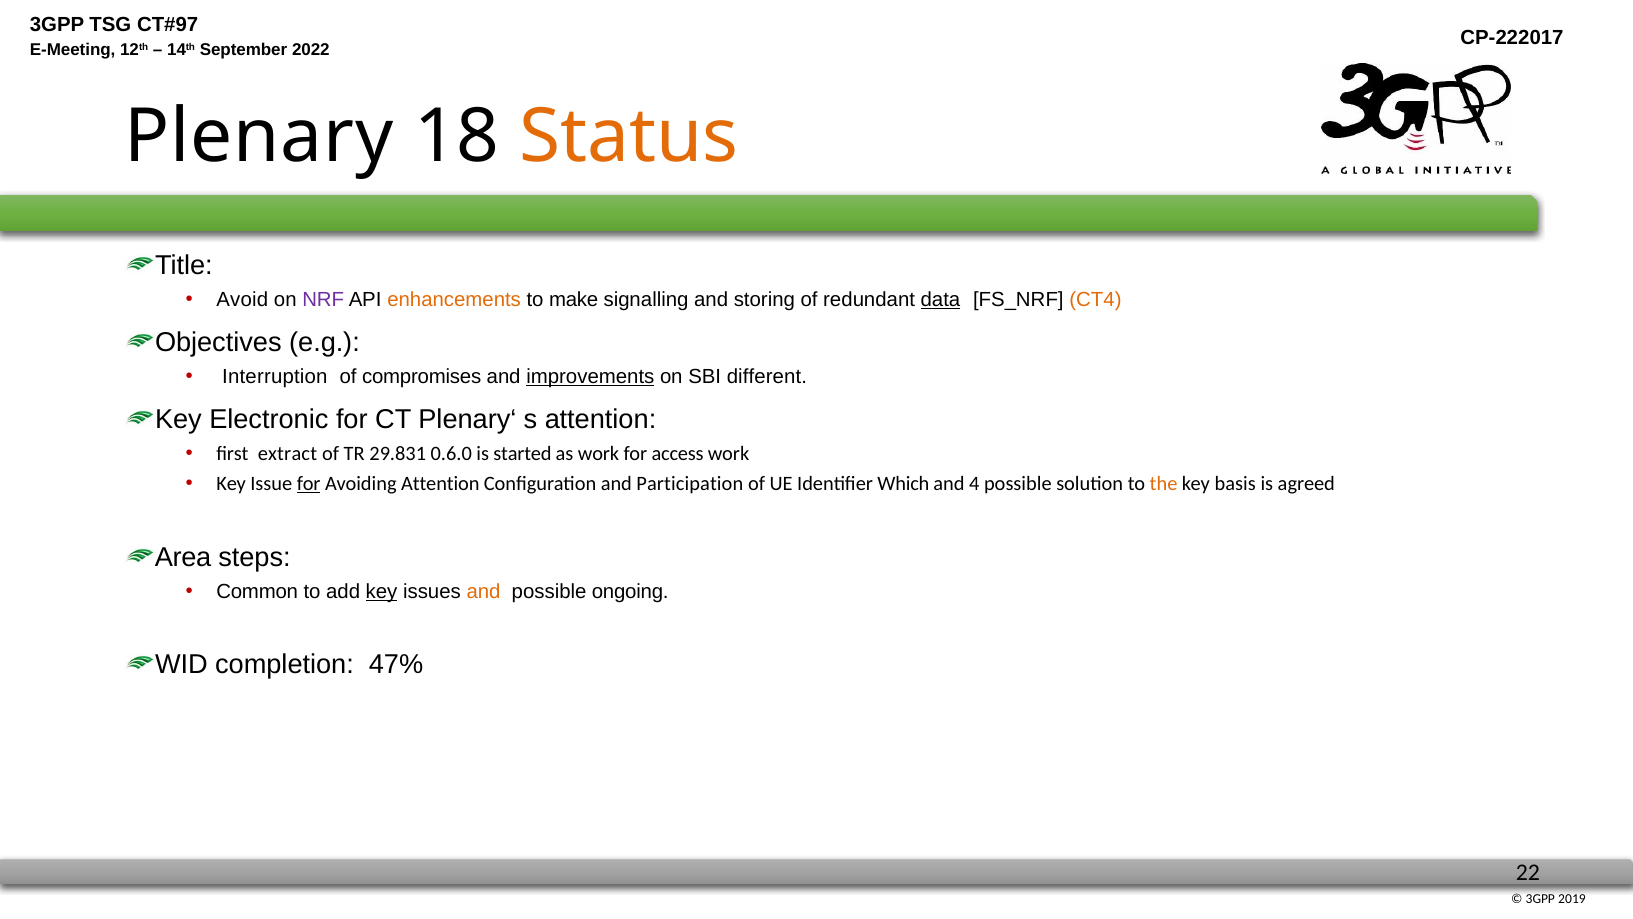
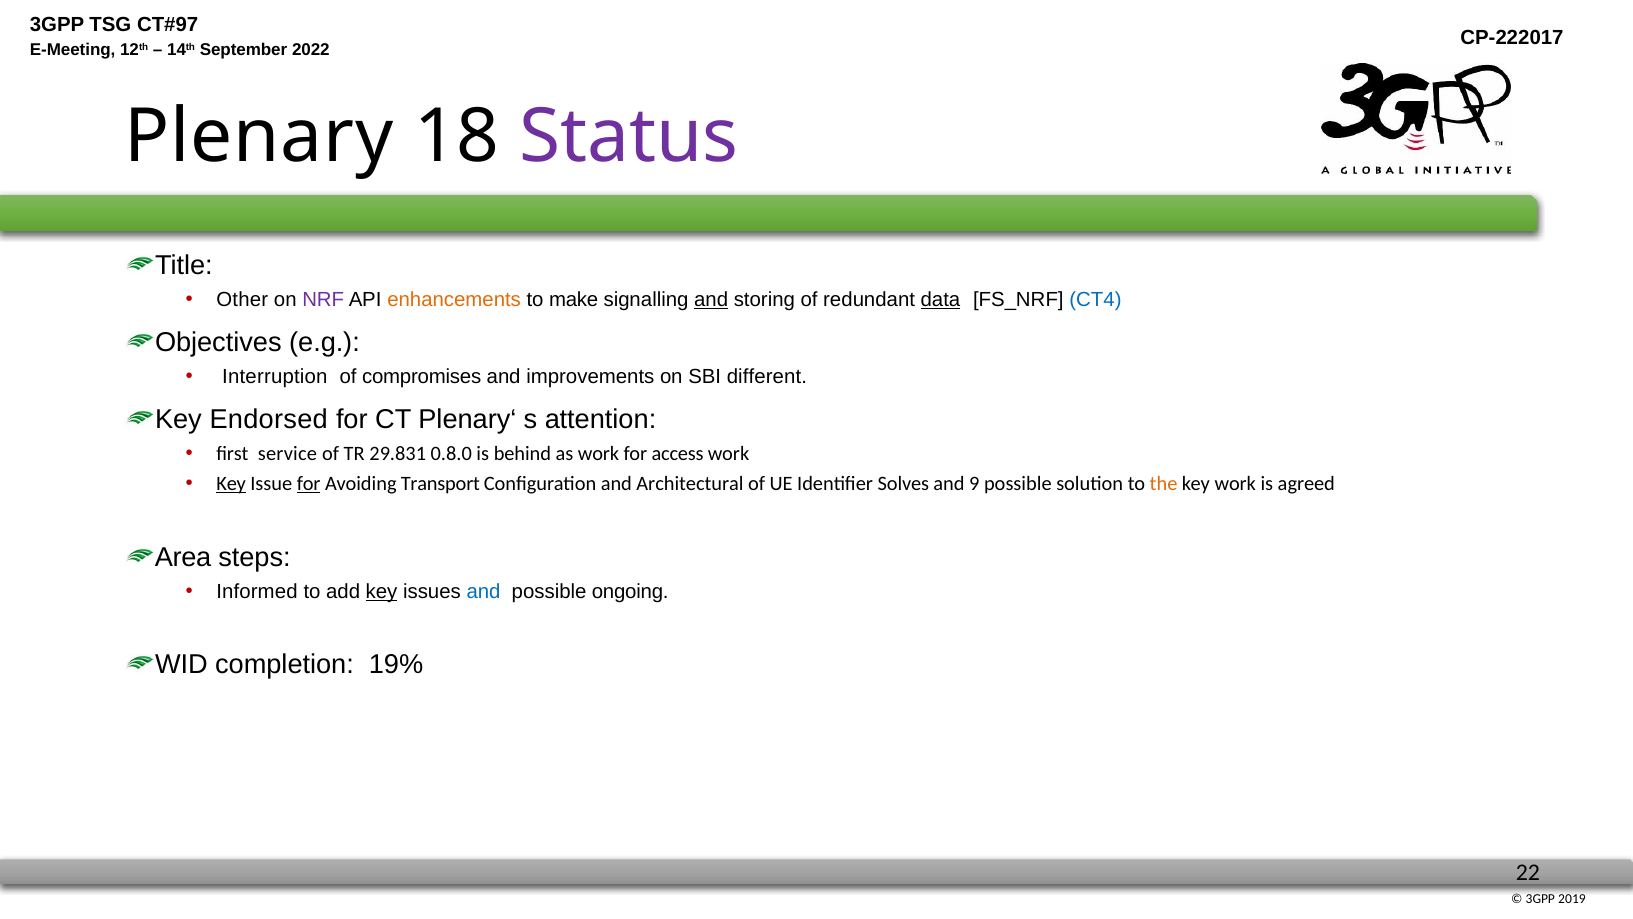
Status colour: orange -> purple
Avoid: Avoid -> Other
and at (711, 299) underline: none -> present
CT4 colour: orange -> blue
improvements underline: present -> none
Electronic: Electronic -> Endorsed
extract: extract -> service
0.6.0: 0.6.0 -> 0.8.0
started: started -> behind
Key at (231, 484) underline: none -> present
Avoiding Attention: Attention -> Transport
Participation: Participation -> Architectural
Which: Which -> Solves
4: 4 -> 9
key basis: basis -> work
Common: Common -> Informed
and at (483, 591) colour: orange -> blue
47%: 47% -> 19%
